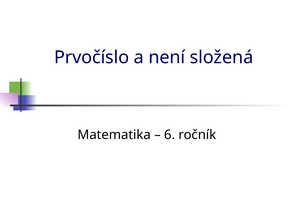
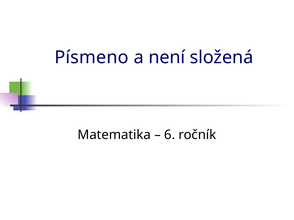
Prvočíslo: Prvočíslo -> Písmeno
